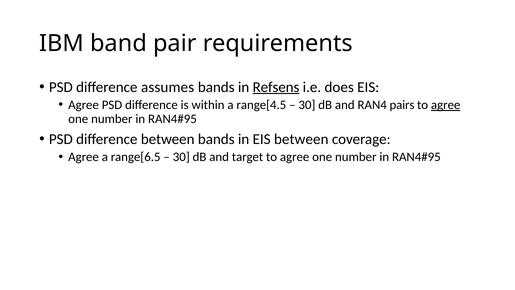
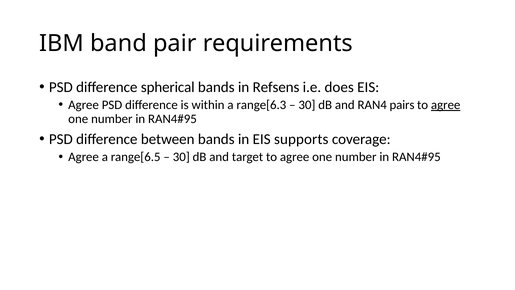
assumes: assumes -> spherical
Refsens underline: present -> none
range[4.5: range[4.5 -> range[6.3
EIS between: between -> supports
